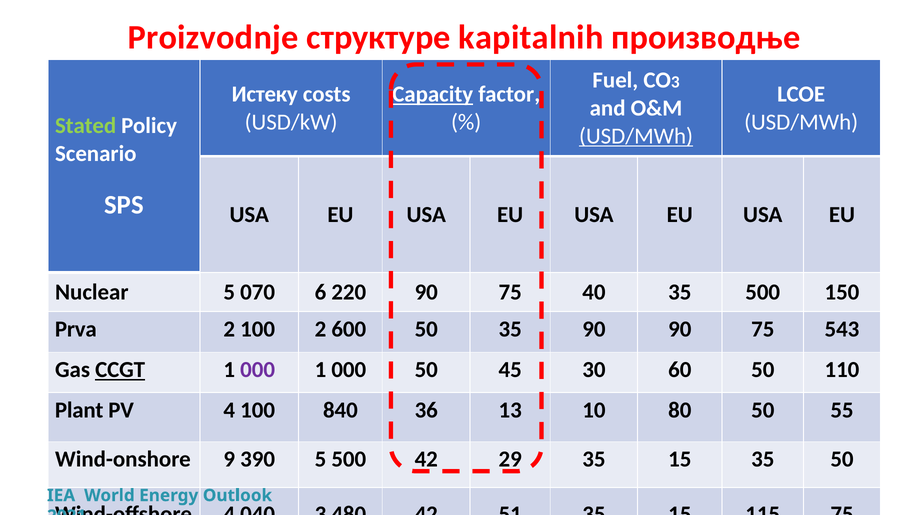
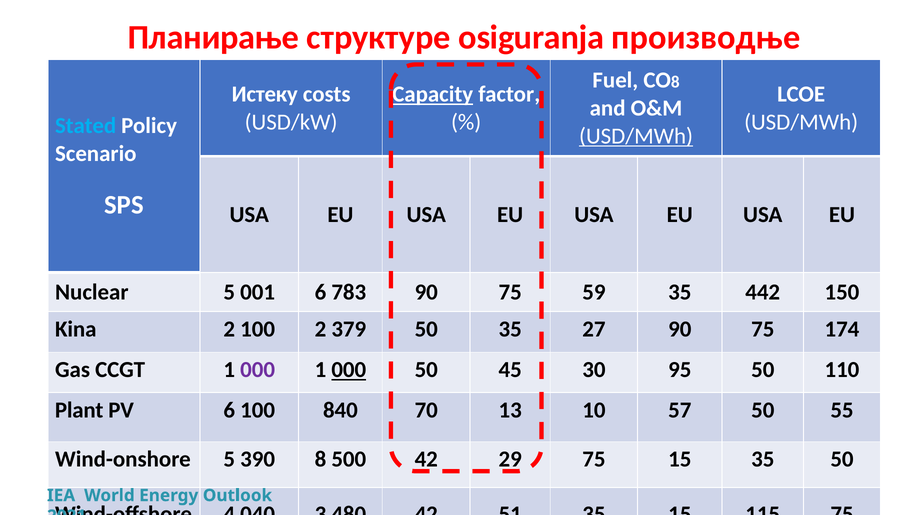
Proizvodnje: Proizvodnje -> Планирање
kapitalnih: kapitalnih -> osiguranja
3 at (675, 82): 3 -> 8
Stated colour: light green -> light blue
070: 070 -> 001
220: 220 -> 783
40: 40 -> 59
35 500: 500 -> 442
Prva: Prva -> Kina
600: 600 -> 379
35 90: 90 -> 27
543: 543 -> 174
CCGT underline: present -> none
000 at (349, 370) underline: none -> present
60: 60 -> 95
PV 4: 4 -> 6
36: 36 -> 70
80: 80 -> 57
Wind-onshore 9: 9 -> 5
390 5: 5 -> 8
35 at (594, 460): 35 -> 75
